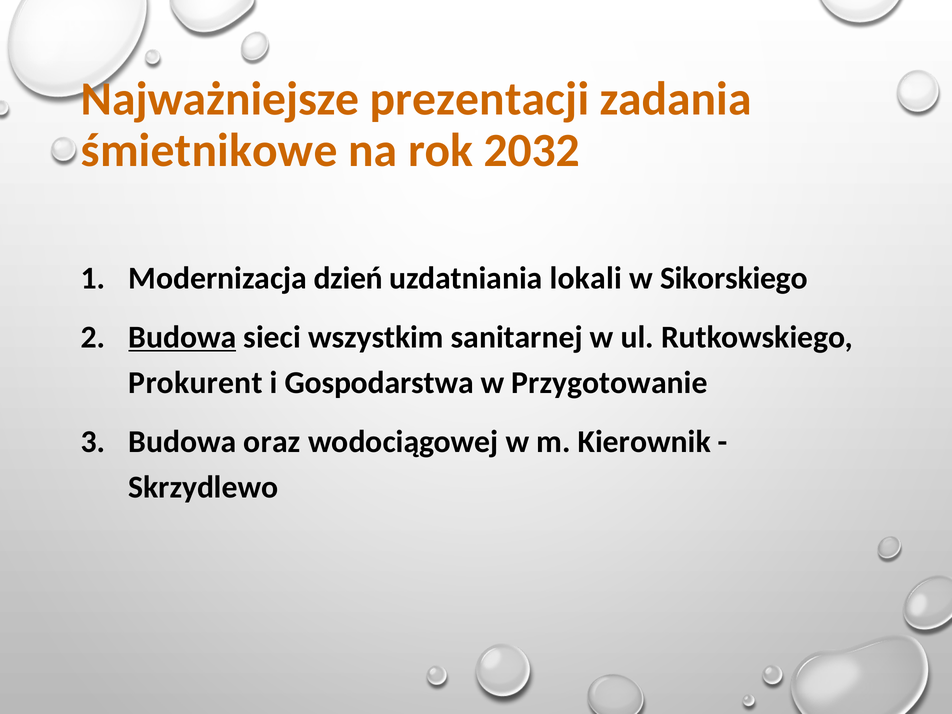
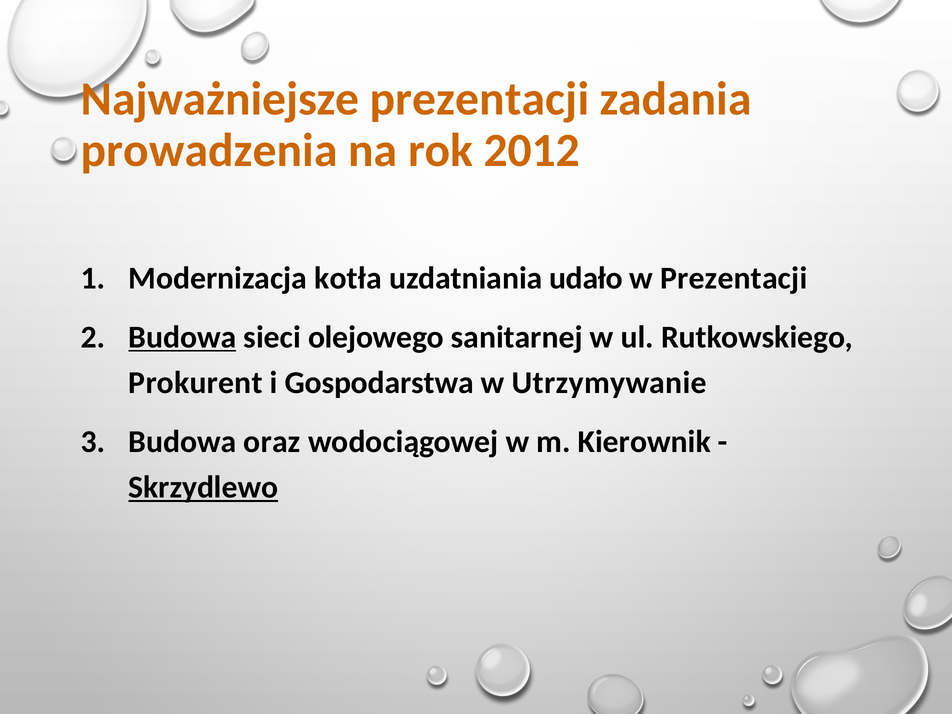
śmietnikowe: śmietnikowe -> prowadzenia
2032: 2032 -> 2012
dzień: dzień -> kotła
lokali: lokali -> udało
w Sikorskiego: Sikorskiego -> Prezentacji
wszystkim: wszystkim -> olejowego
Przygotowanie: Przygotowanie -> Utrzymywanie
Skrzydlewo underline: none -> present
